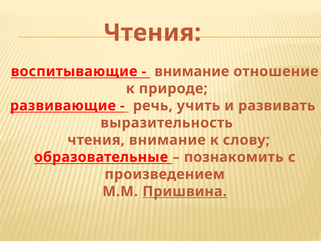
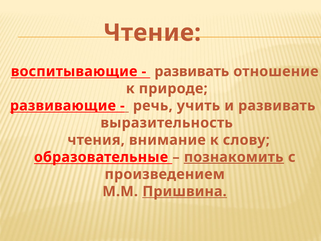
Чтения at (152, 33): Чтения -> Чтение
внимание at (192, 71): внимание -> развивать
познакомить underline: none -> present
